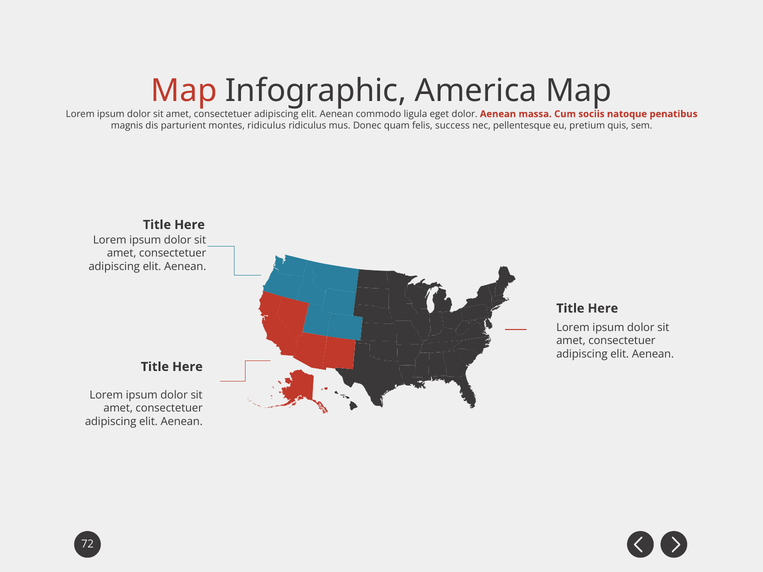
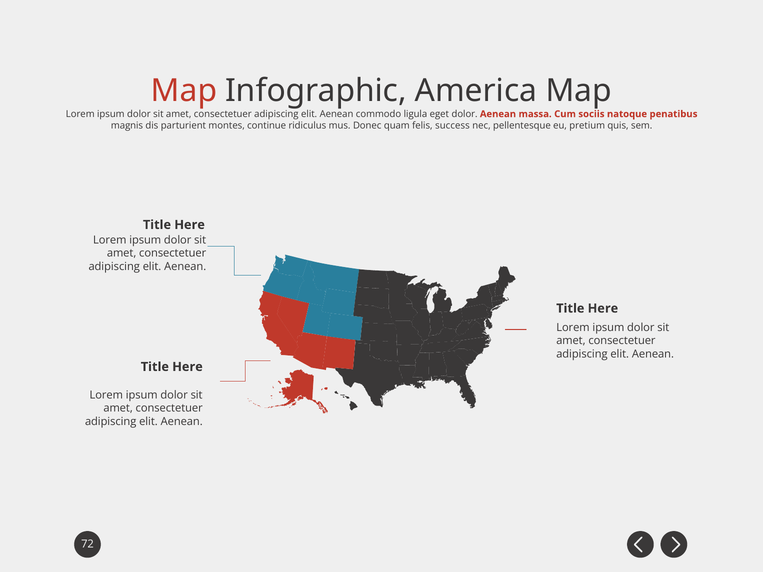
montes ridiculus: ridiculus -> continue
